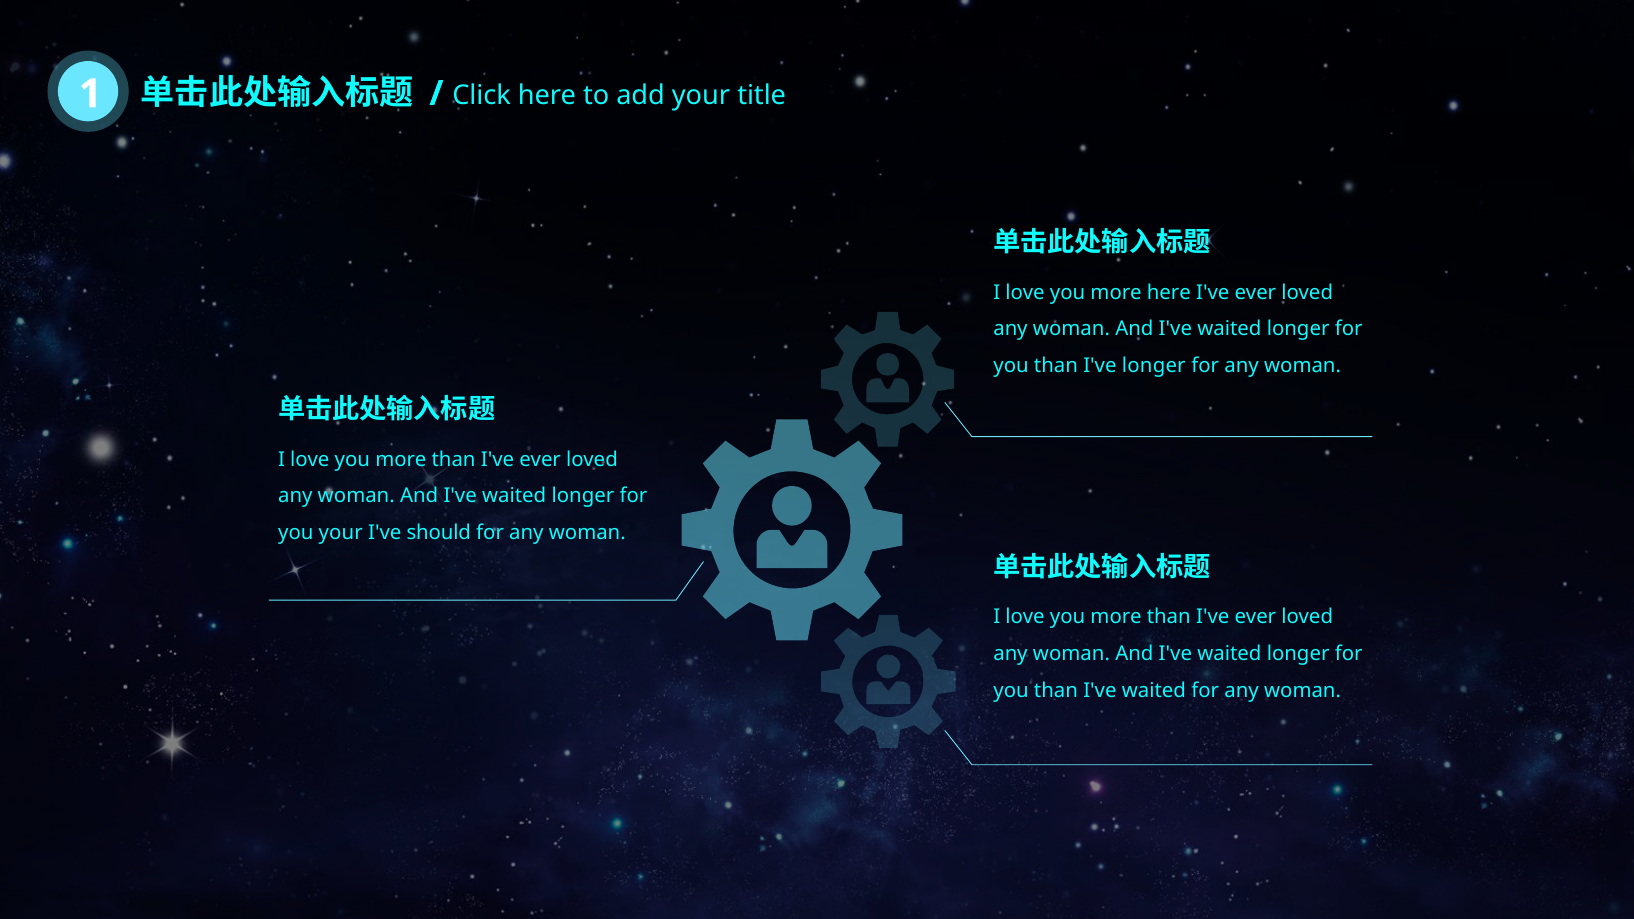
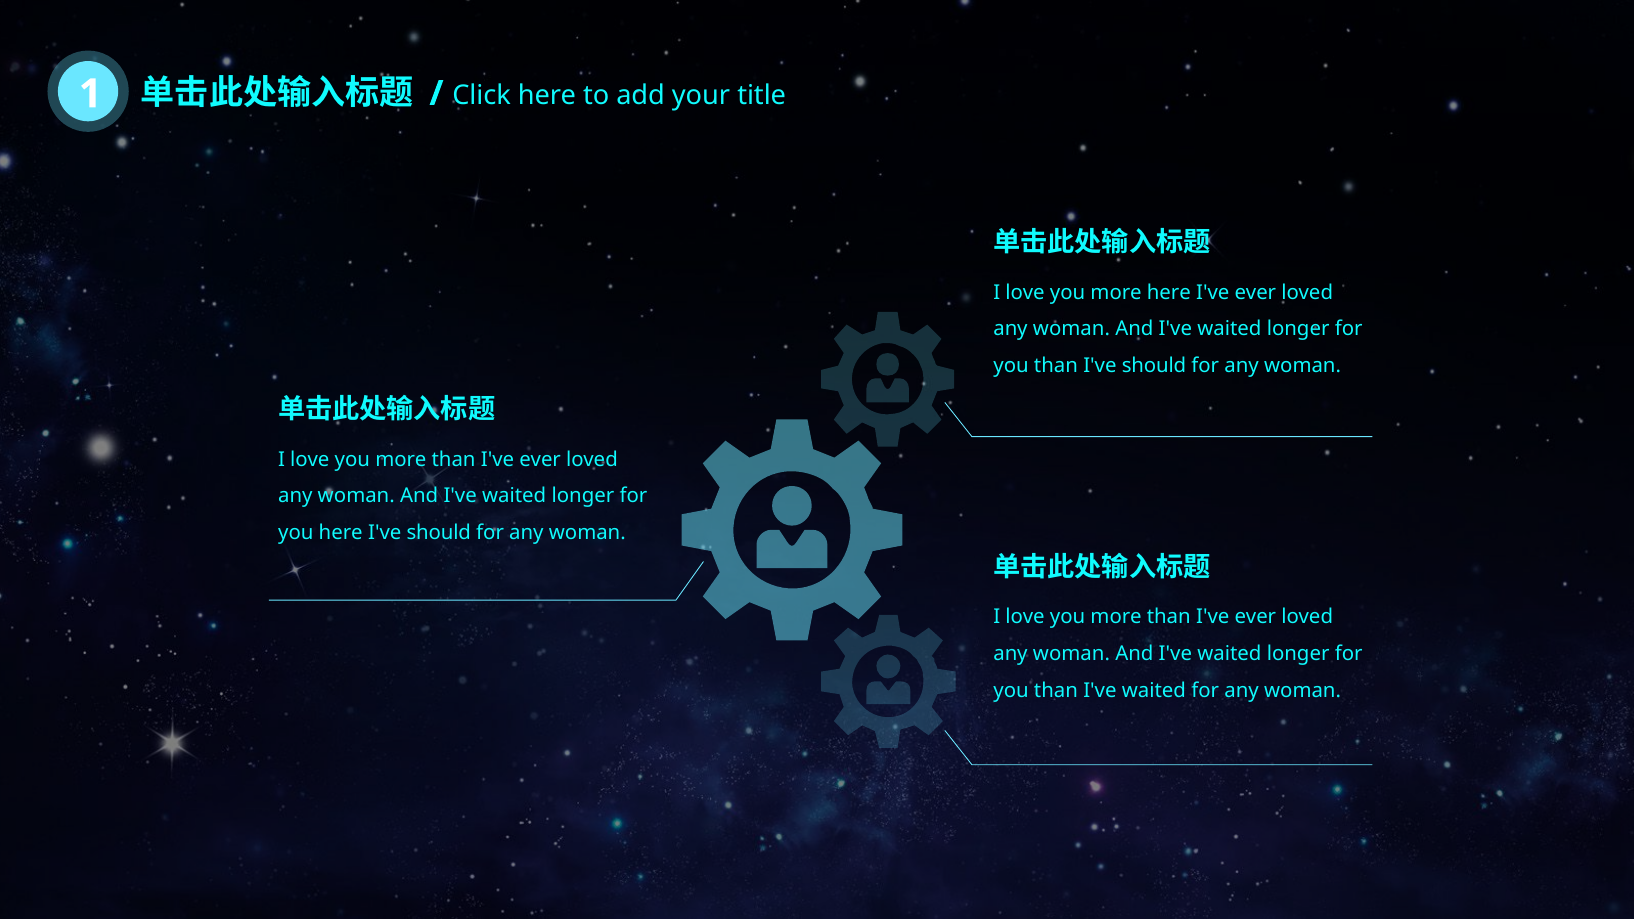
than I've longer: longer -> should
you your: your -> here
